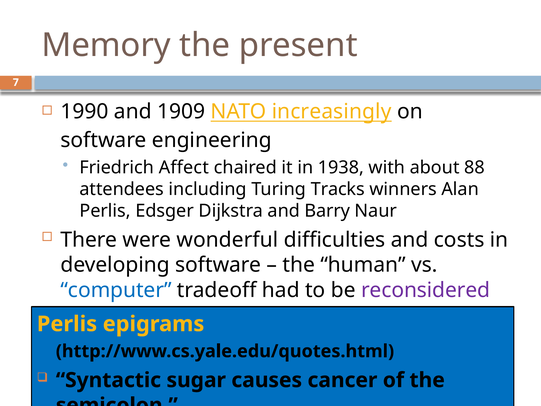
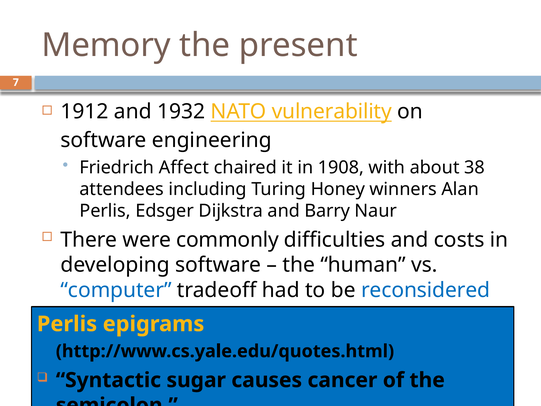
1990: 1990 -> 1912
1909: 1909 -> 1932
increasingly: increasingly -> vulnerability
1938: 1938 -> 1908
88: 88 -> 38
Tracks: Tracks -> Honey
wonderful: wonderful -> commonly
reconsidered colour: purple -> blue
